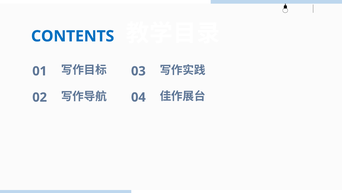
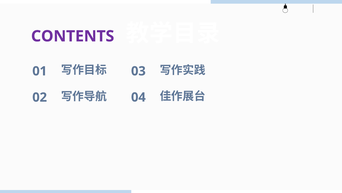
CONTENTS colour: blue -> purple
